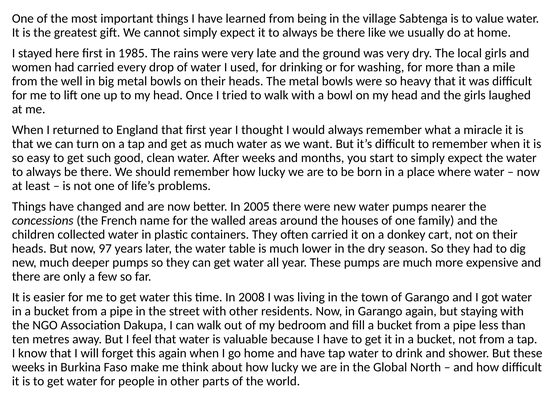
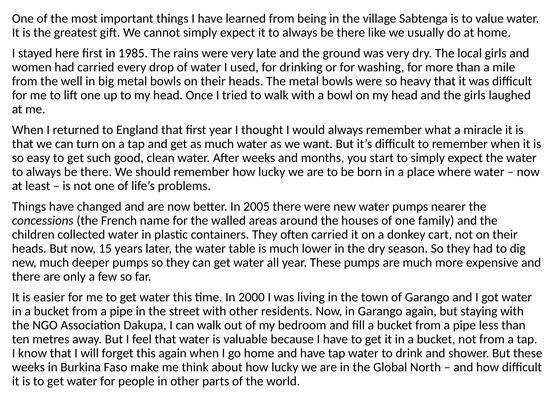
97: 97 -> 15
2008: 2008 -> 2000
